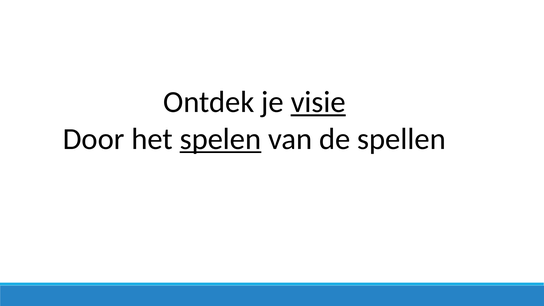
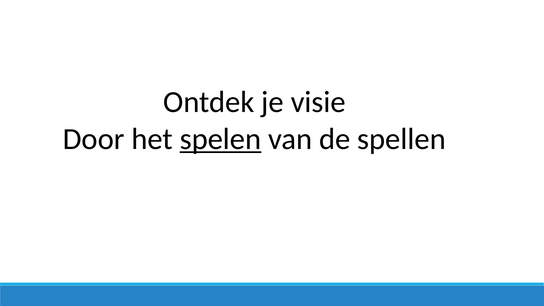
visie underline: present -> none
